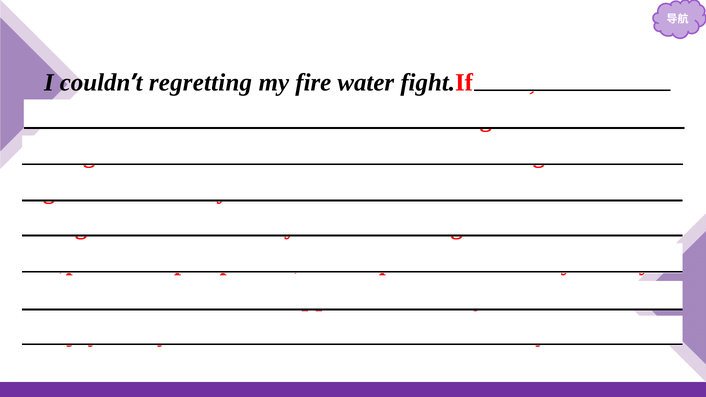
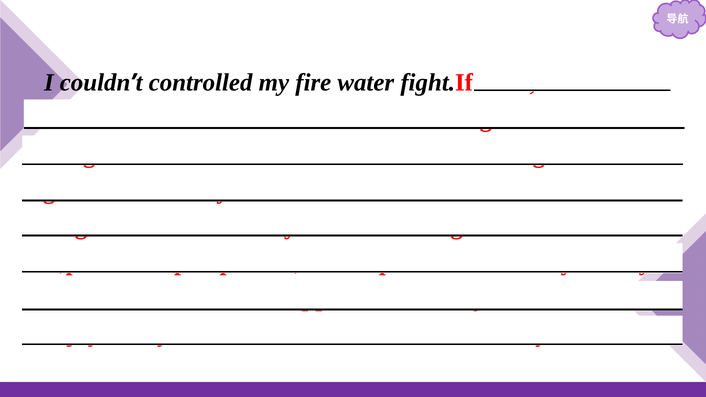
regretting: regretting -> controlled
